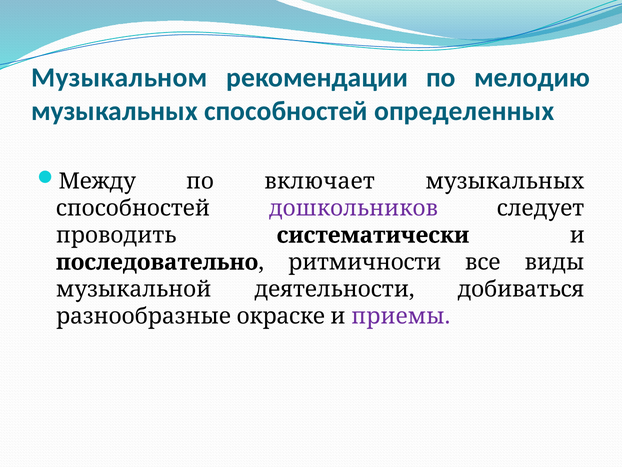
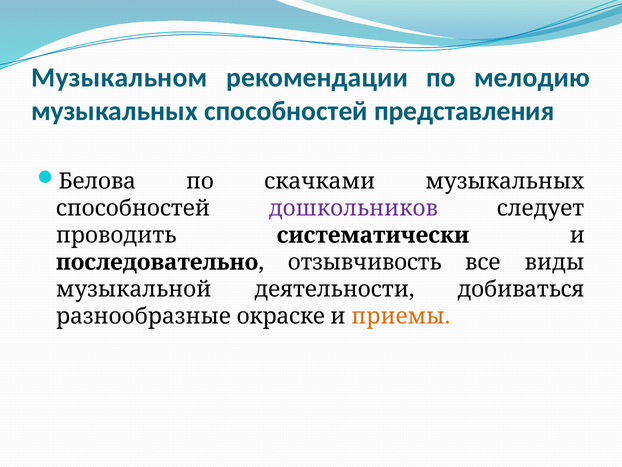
определенных: определенных -> представления
Между: Между -> Белова
включает: включает -> скачками
ритмичности: ритмичности -> отзывчивость
приемы colour: purple -> orange
